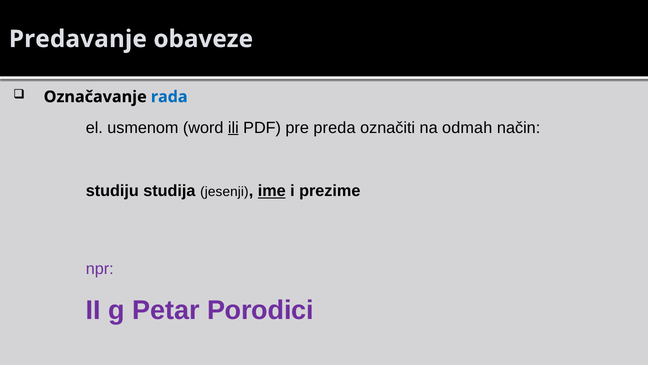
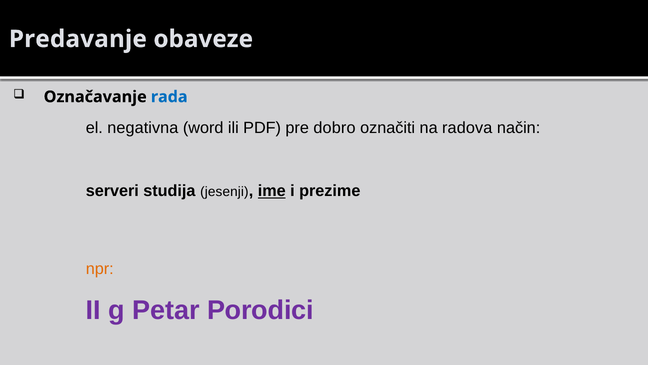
usmenom: usmenom -> negativna
ili underline: present -> none
preda: preda -> dobro
odmah: odmah -> radova
studiju: studiju -> serveri
npr colour: purple -> orange
